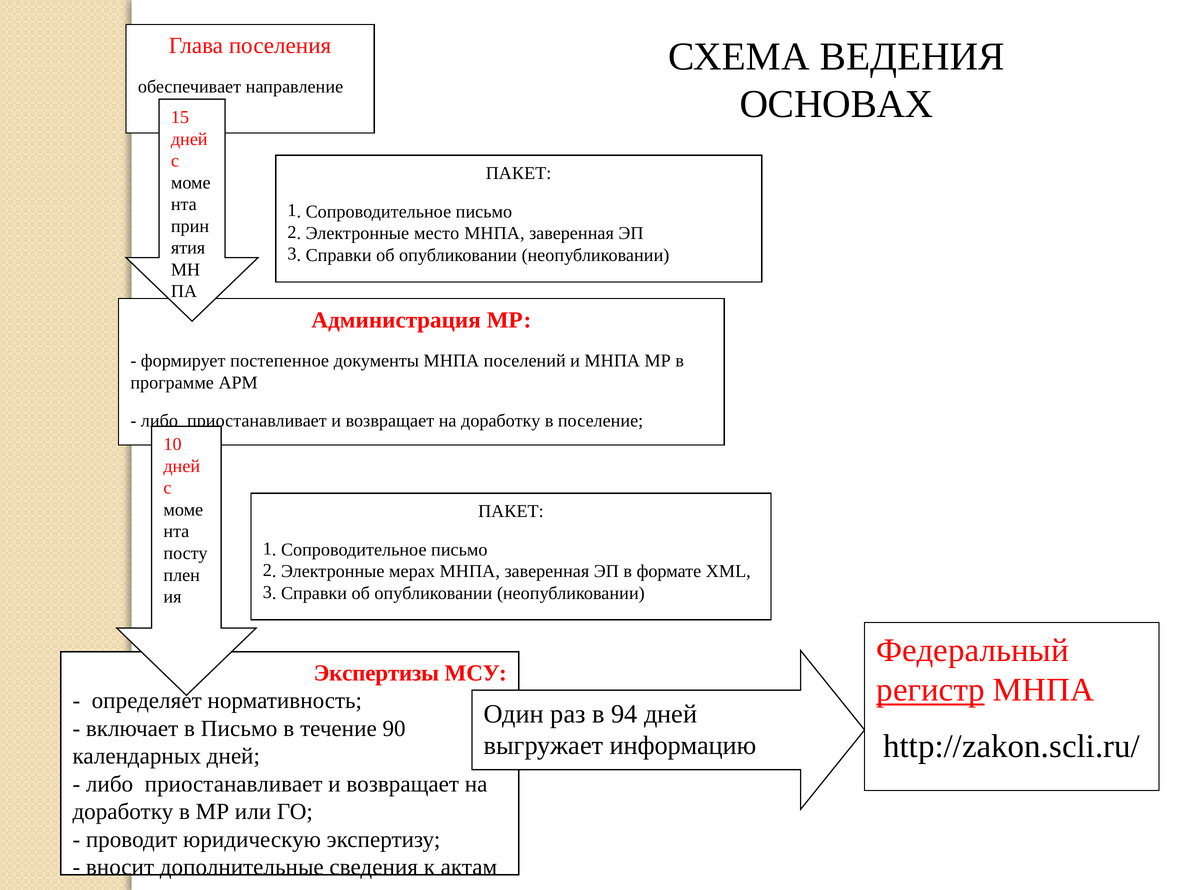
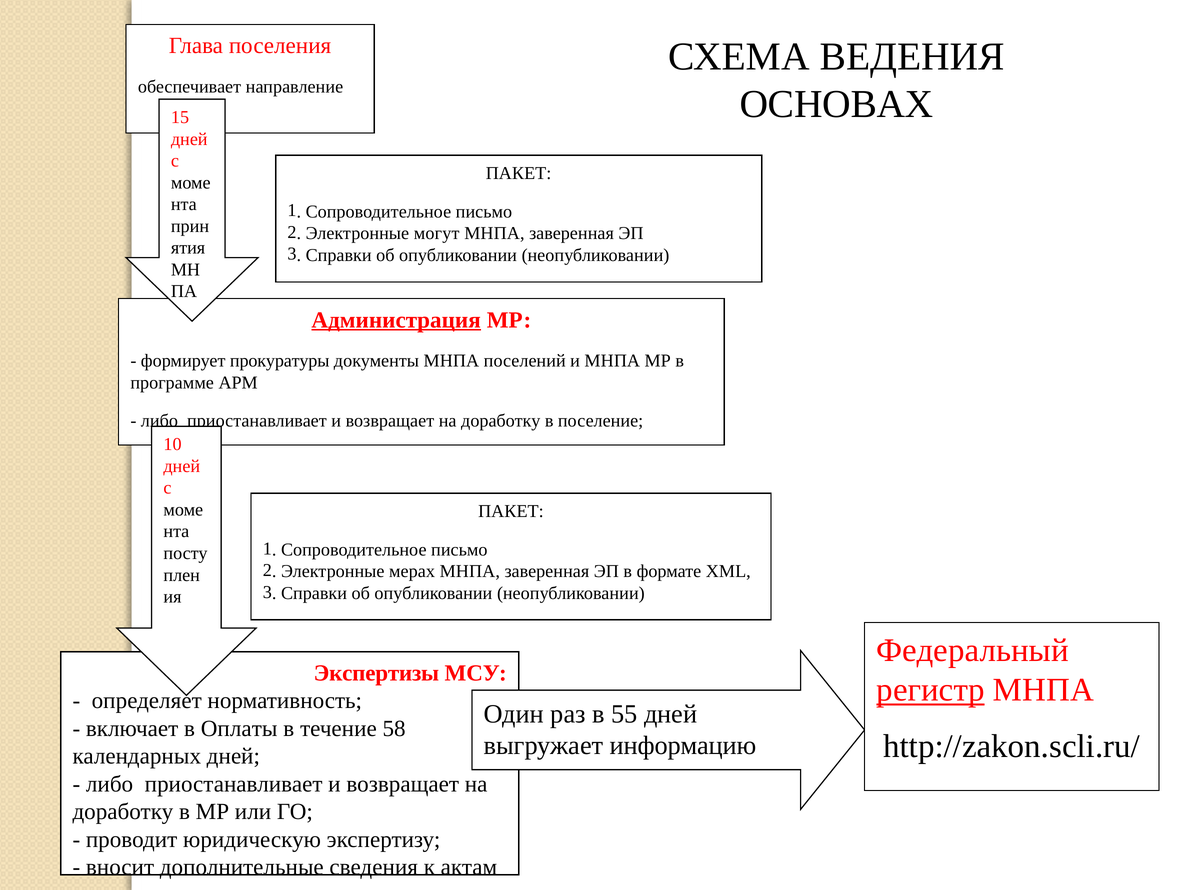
место: место -> могут
Администрация underline: none -> present
постепенное: постепенное -> прокуратуры
94: 94 -> 55
в Письмо: Письмо -> Оплаты
90: 90 -> 58
